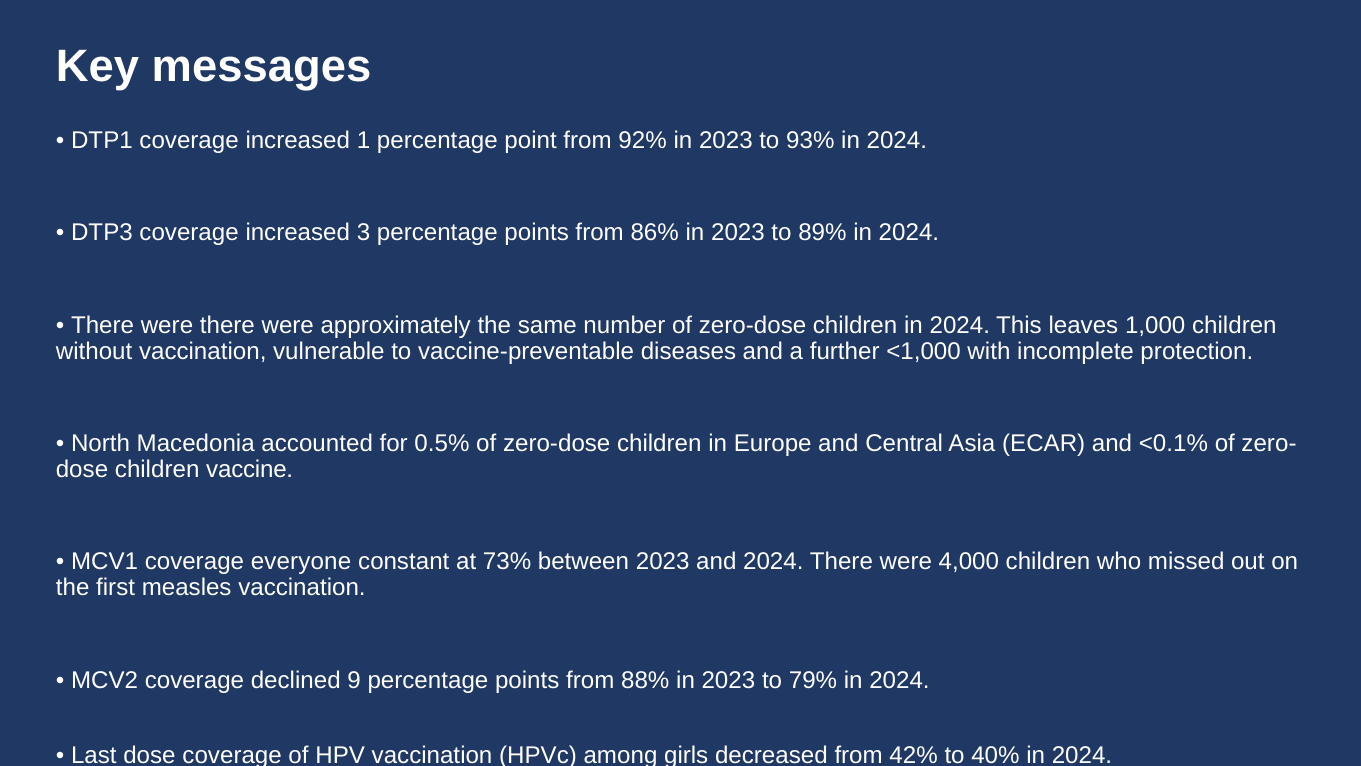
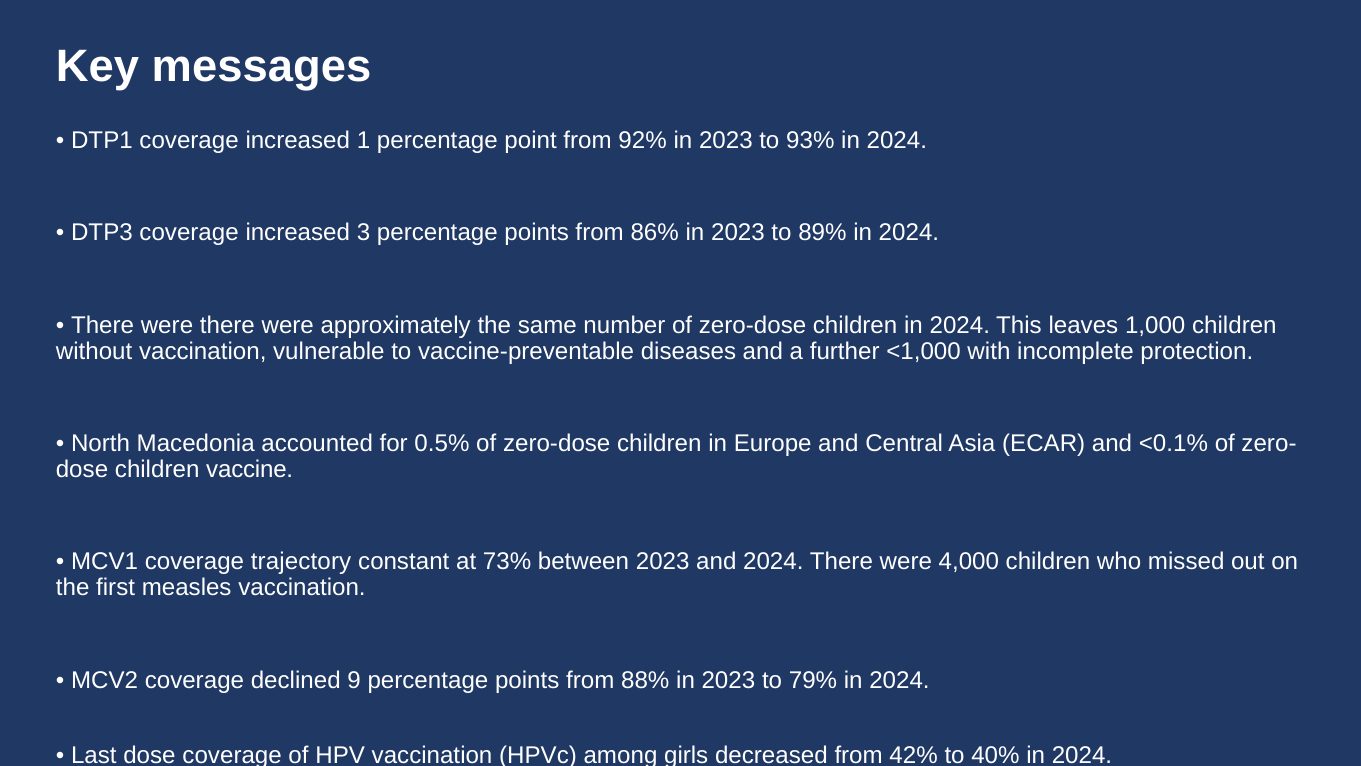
everyone: everyone -> trajectory
